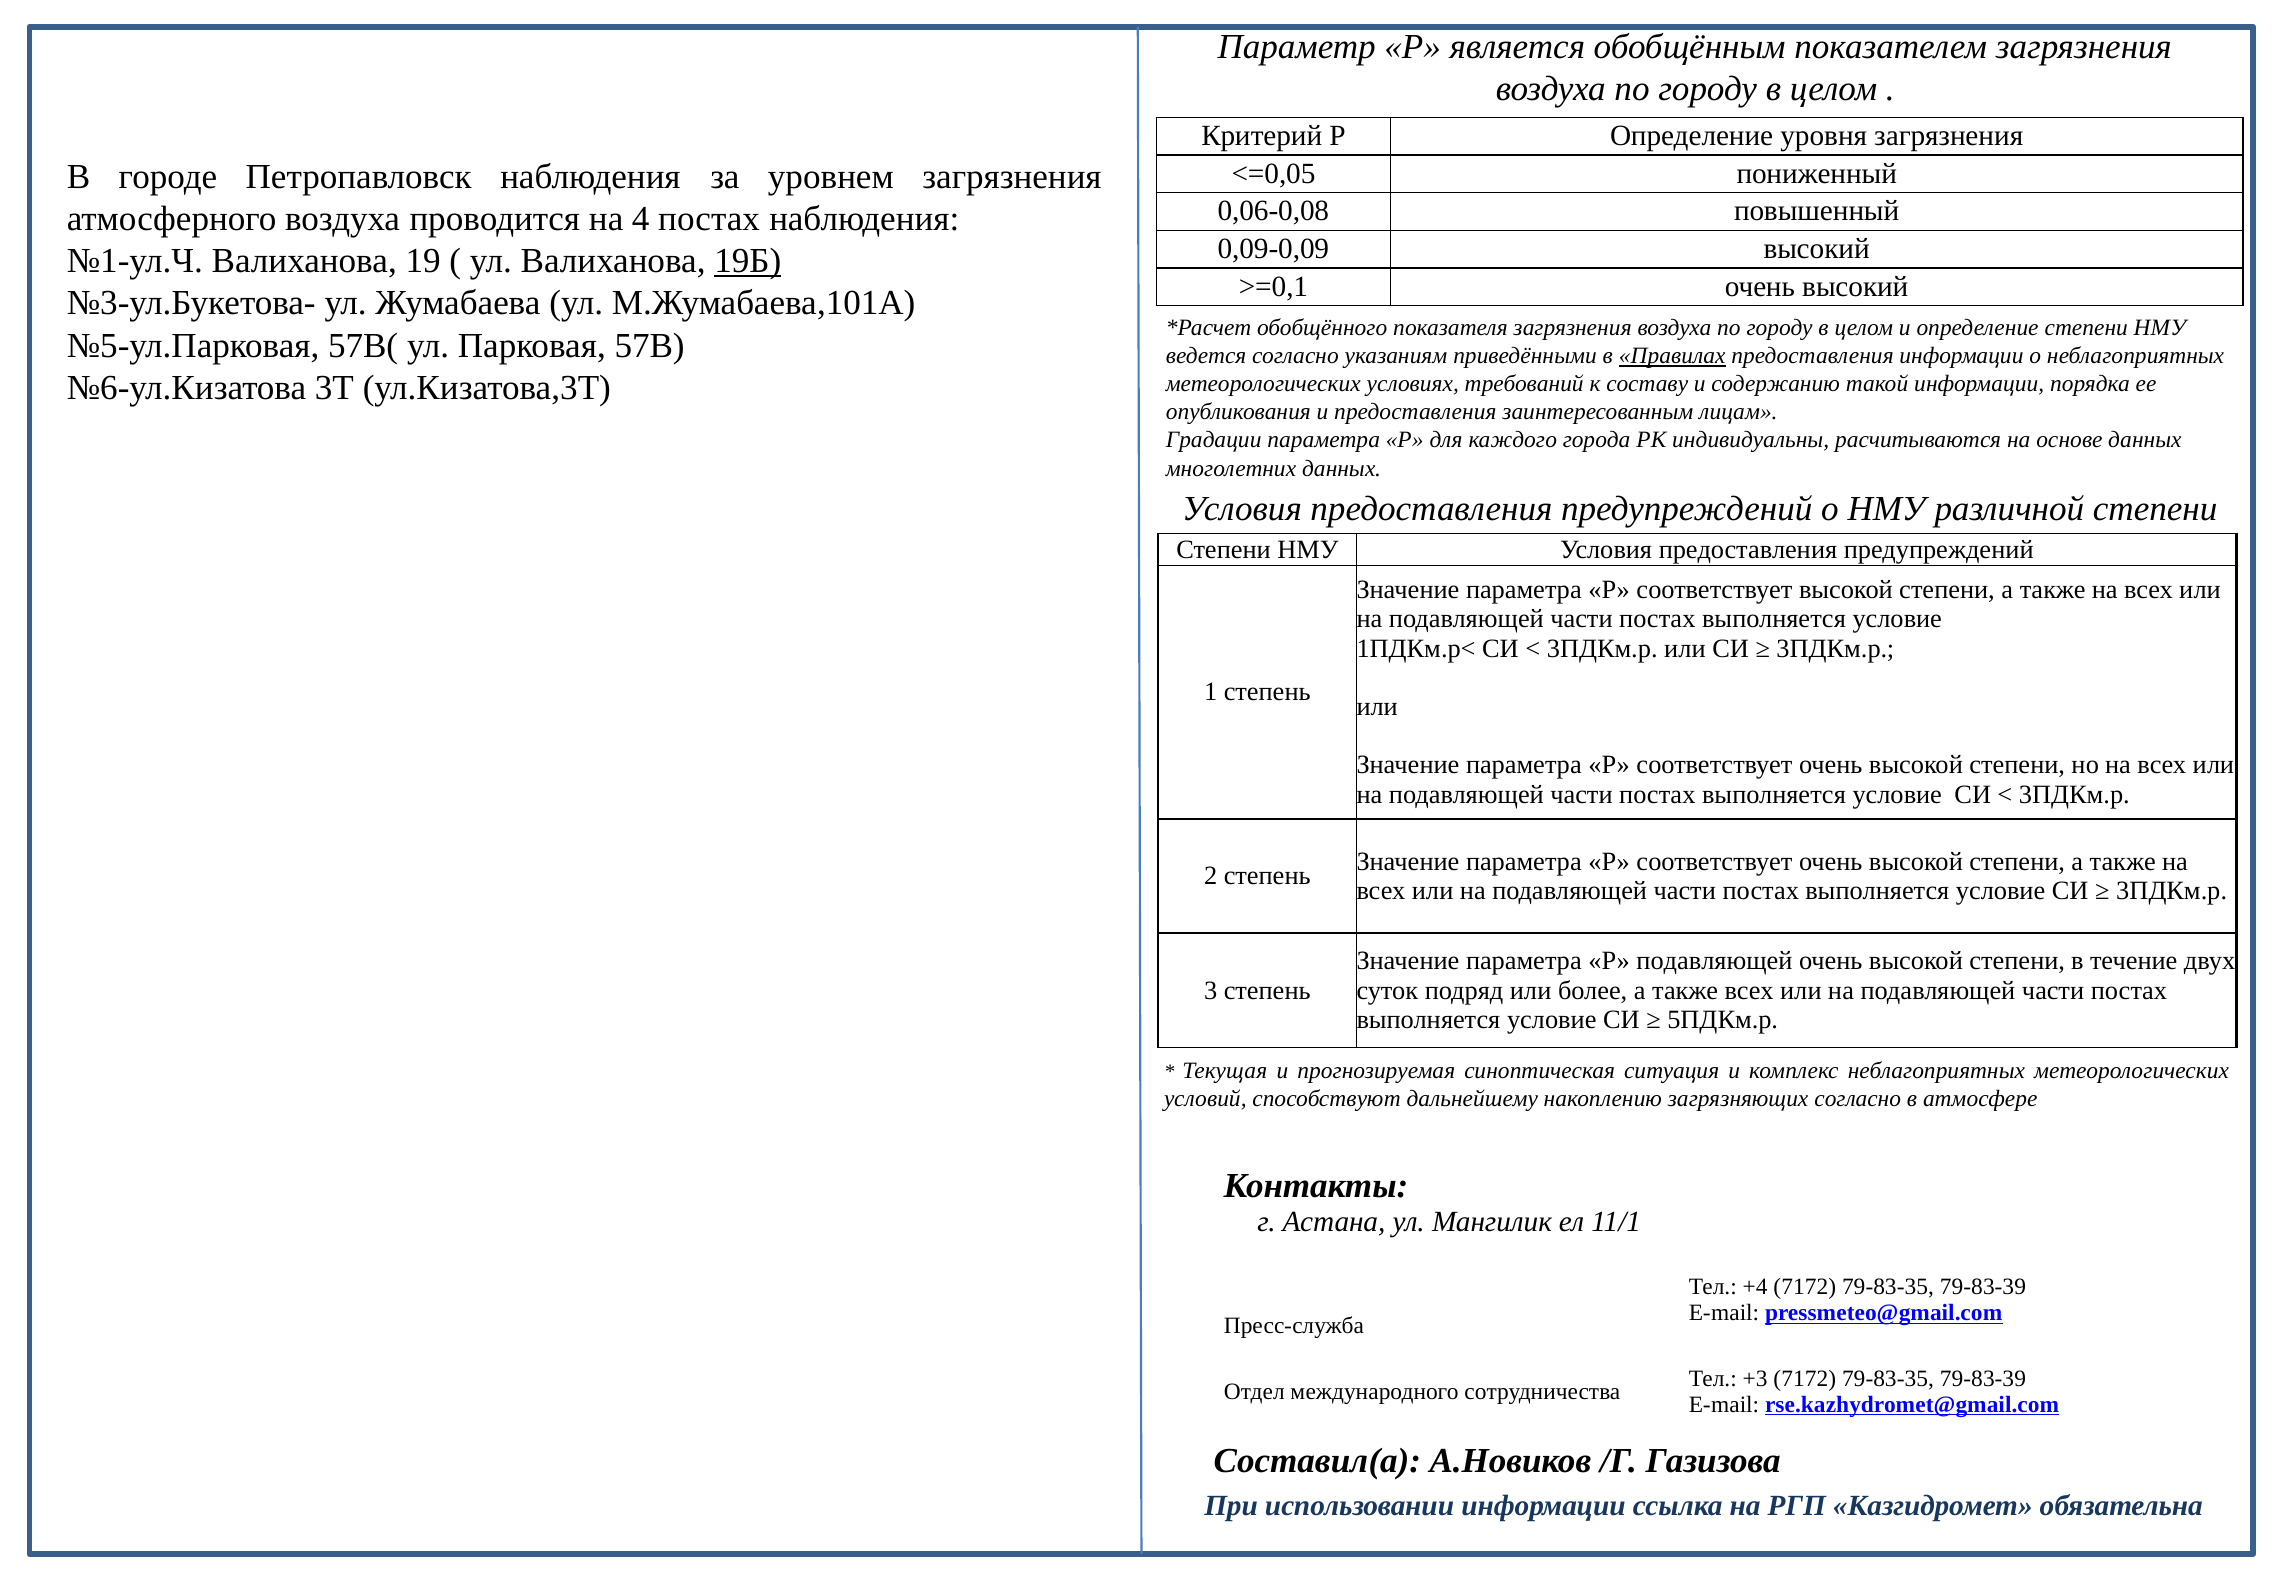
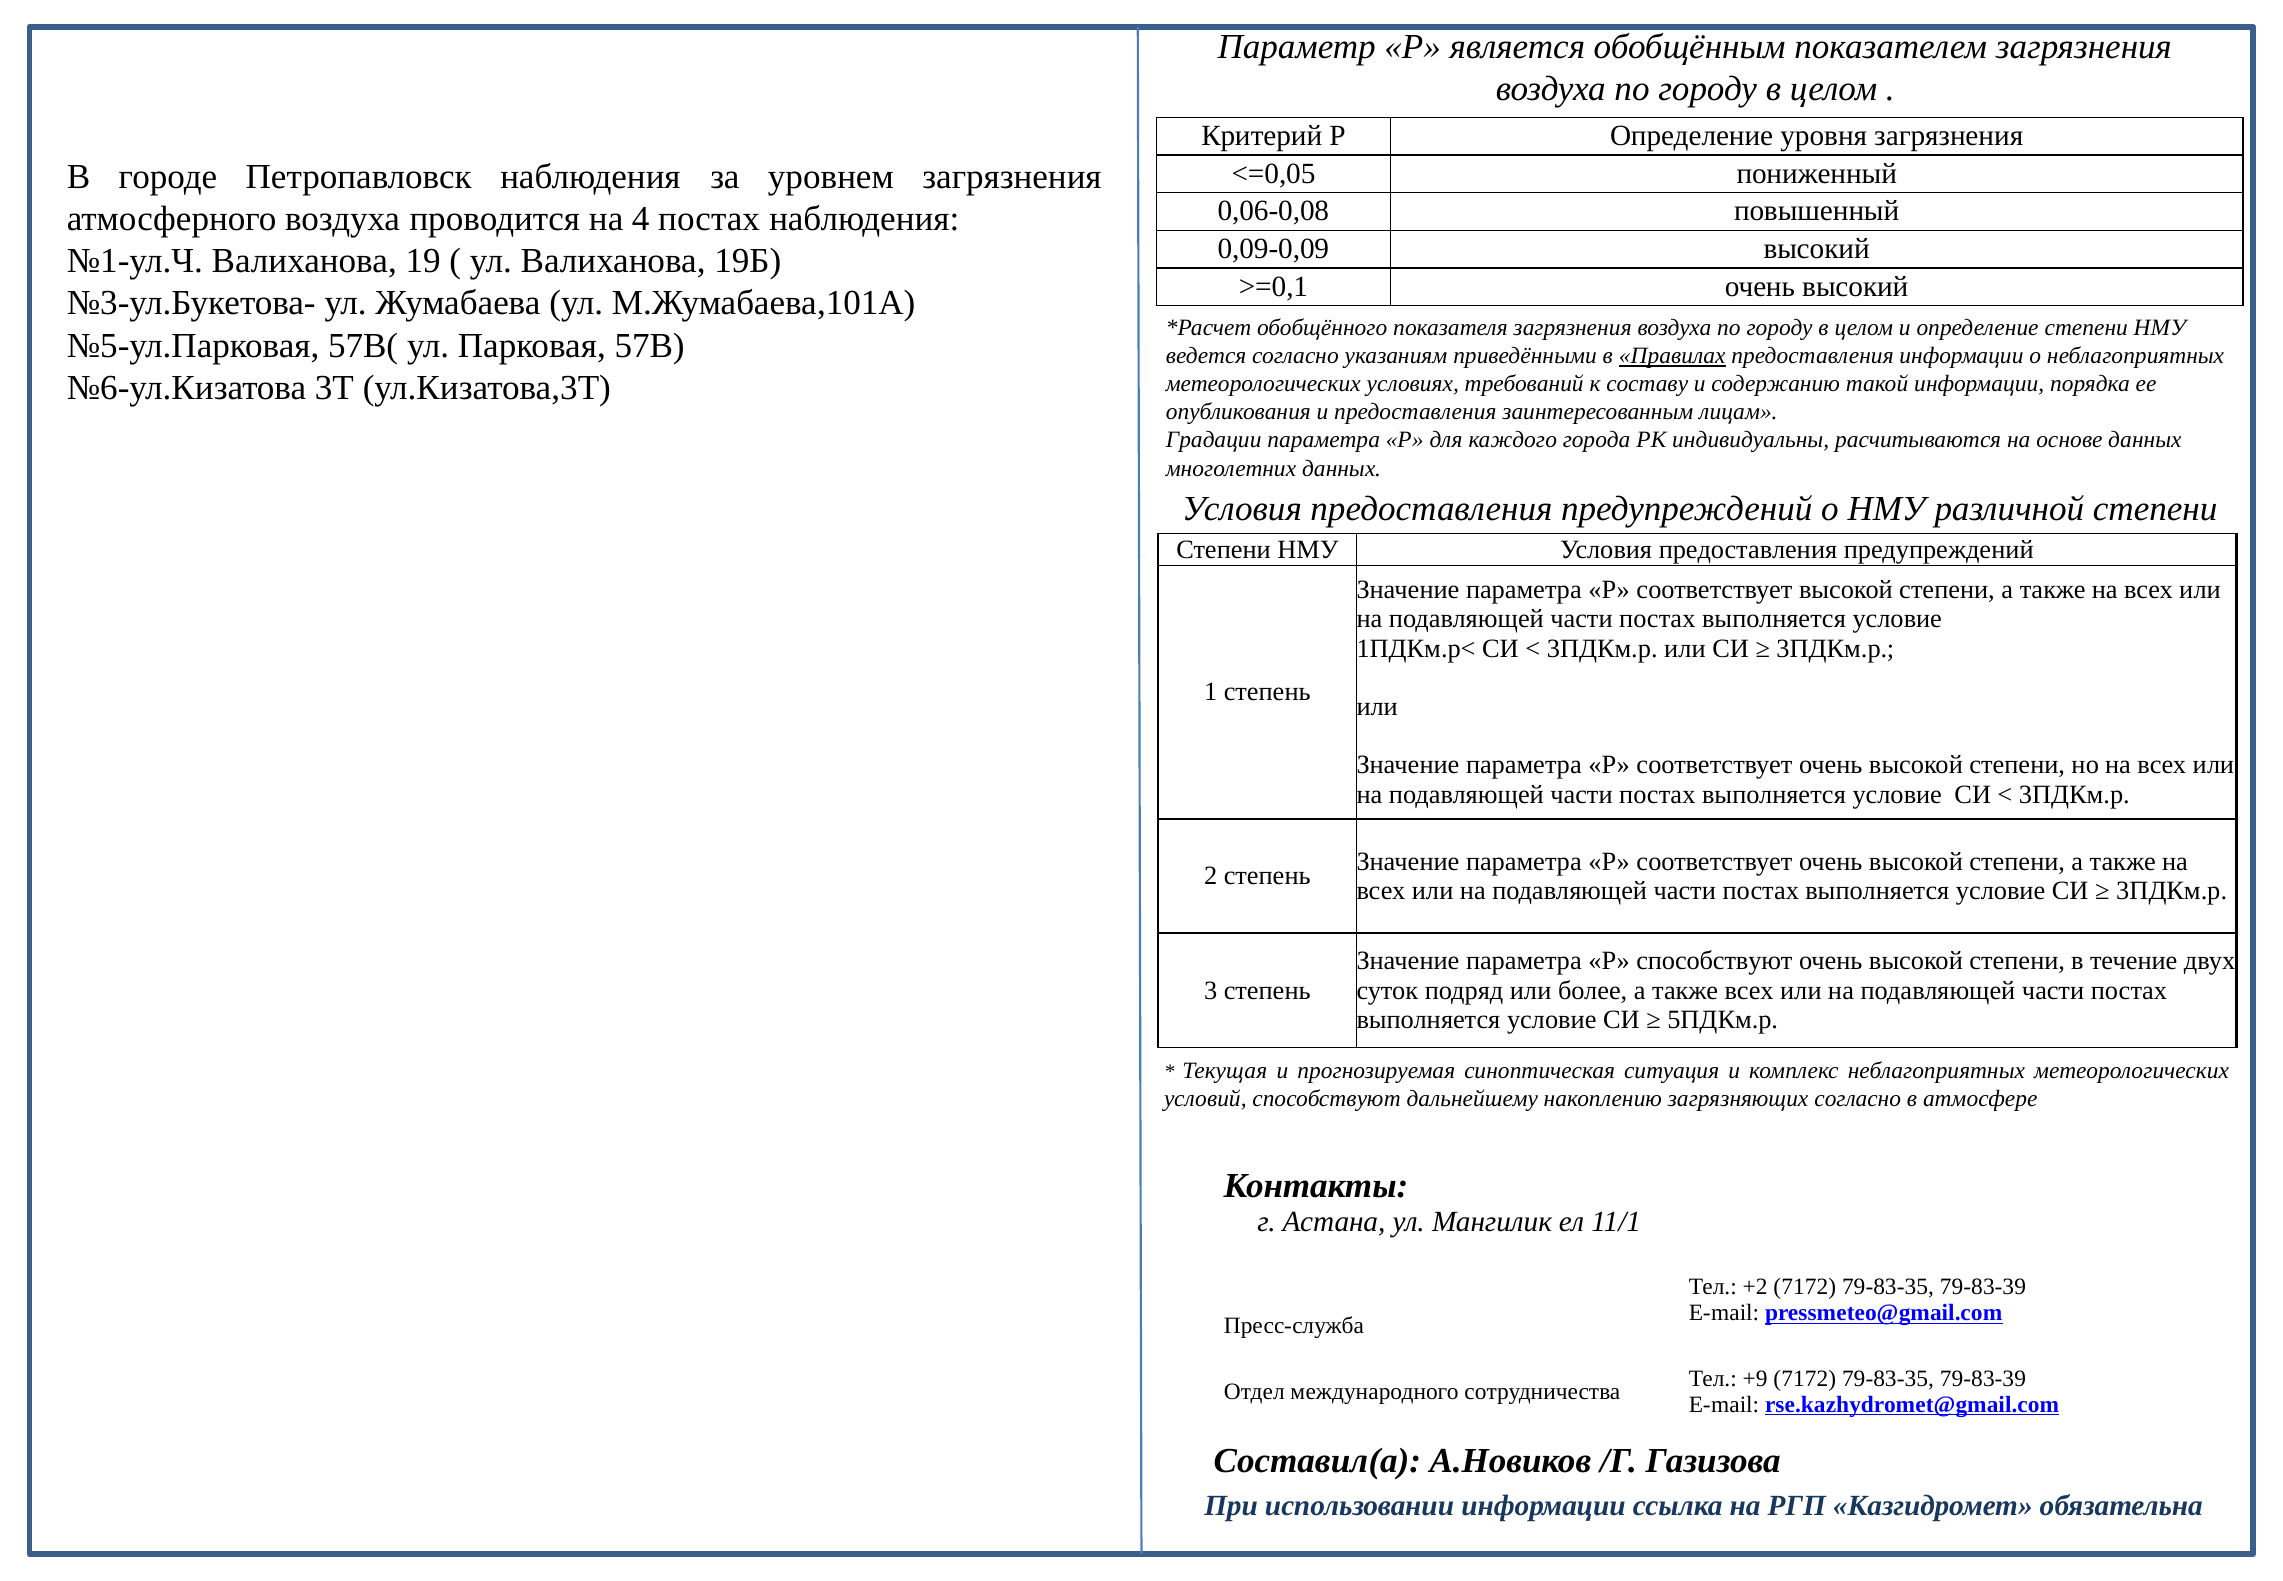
19Б underline: present -> none
Р подавляющей: подавляющей -> способствуют
+4: +4 -> +2
+3: +3 -> +9
